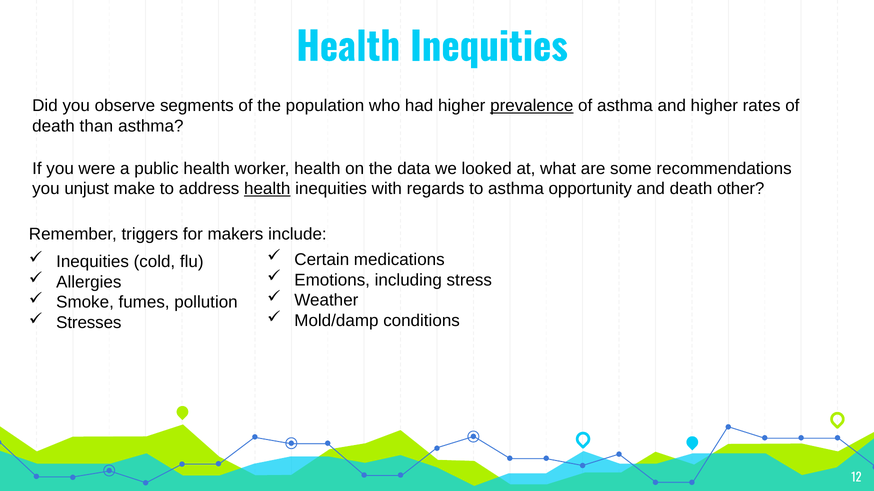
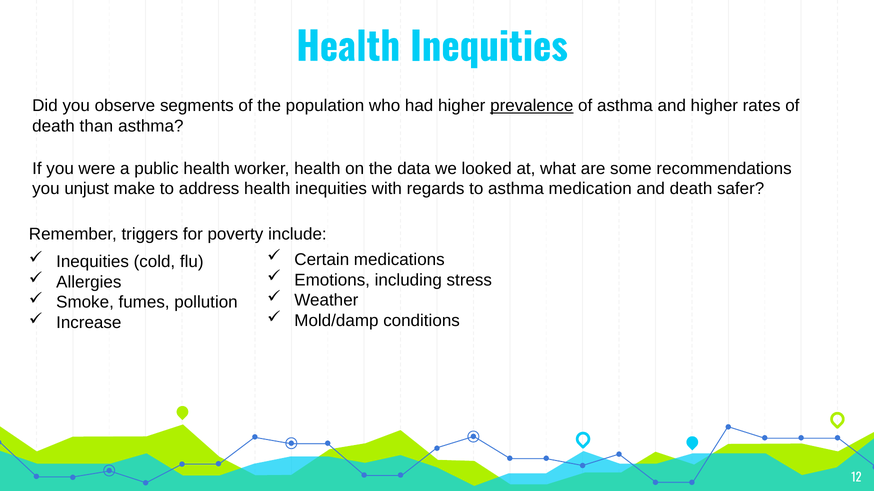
health at (267, 189) underline: present -> none
opportunity: opportunity -> medication
other: other -> safer
makers: makers -> poverty
Stresses: Stresses -> Increase
